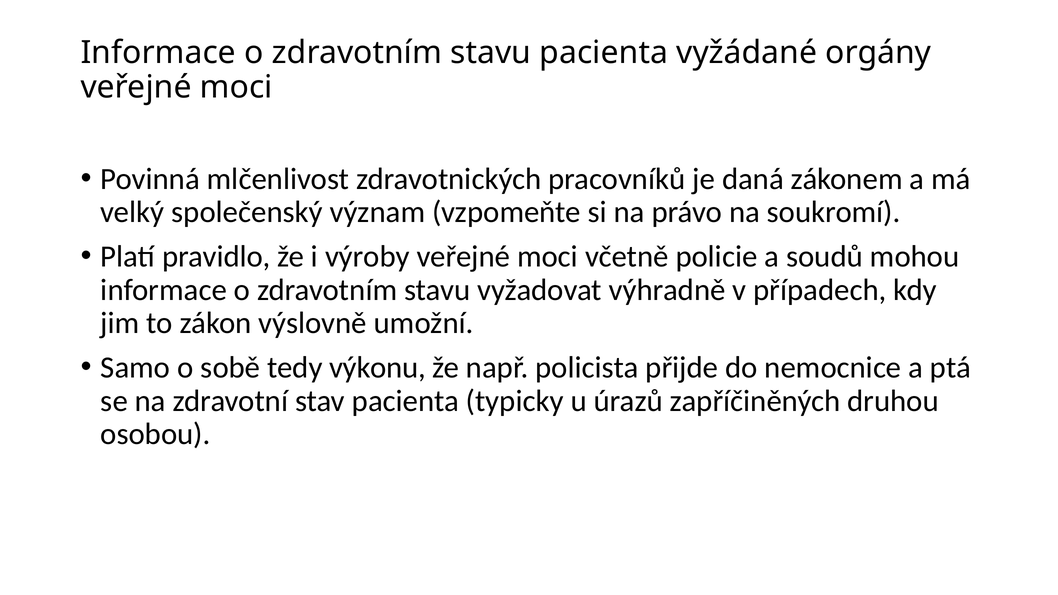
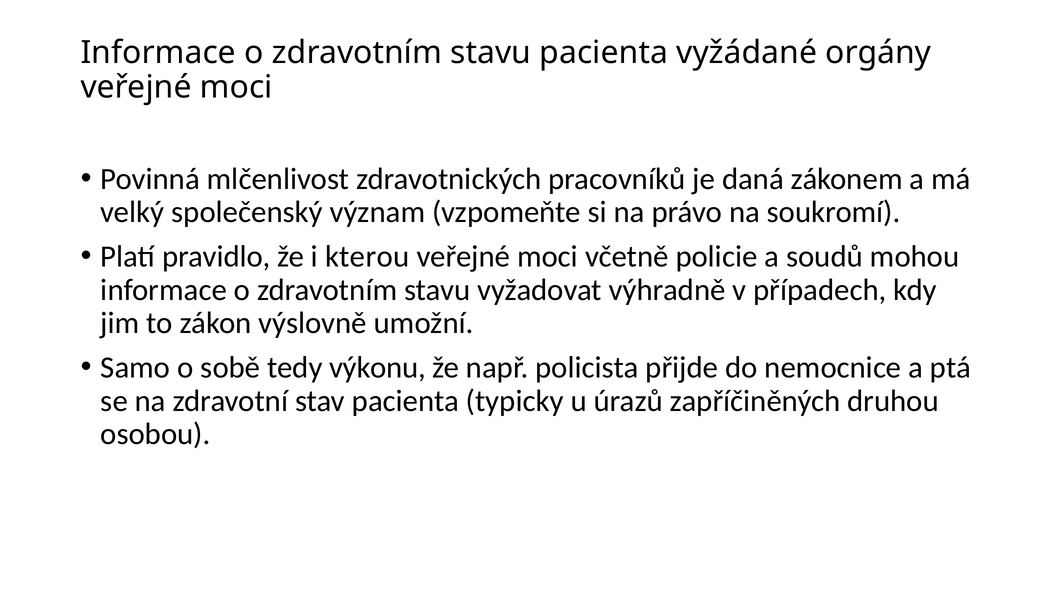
výroby: výroby -> kterou
